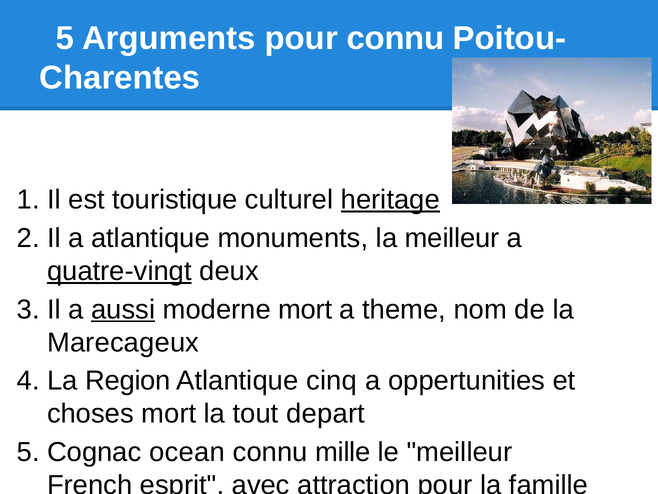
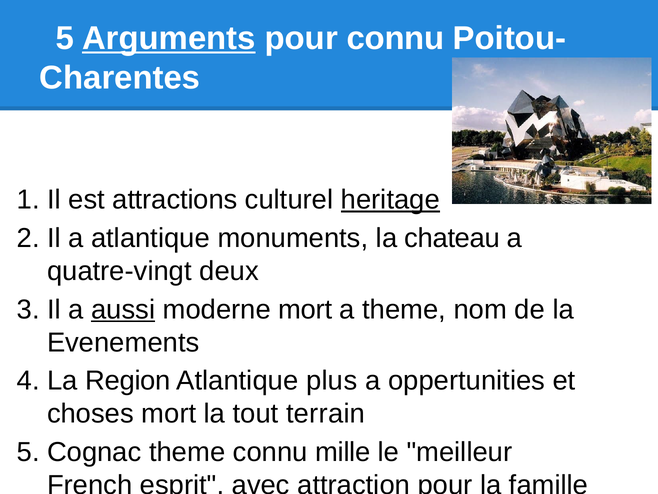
Arguments underline: none -> present
touristique: touristique -> attractions
la meilleur: meilleur -> chateau
quatre-vingt underline: present -> none
Marecageux: Marecageux -> Evenements
cinq: cinq -> plus
depart: depart -> terrain
Cognac ocean: ocean -> theme
